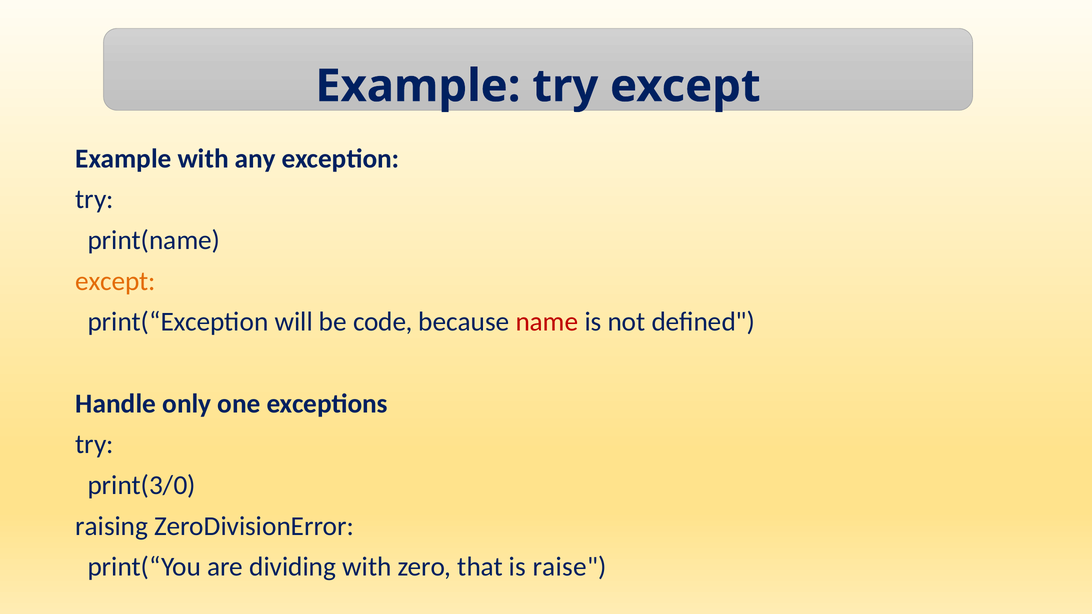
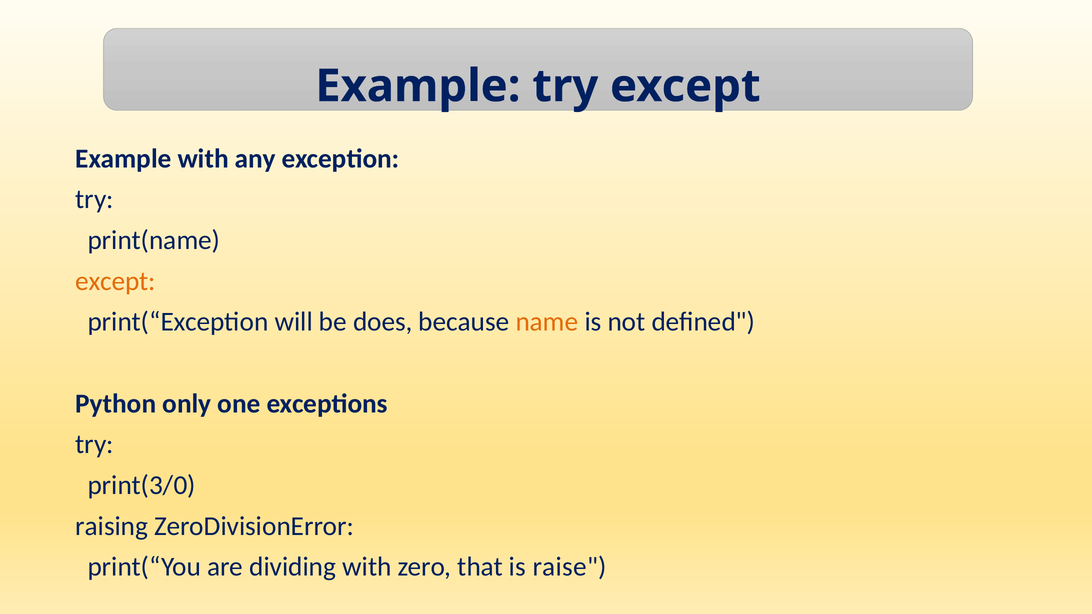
code: code -> does
name colour: red -> orange
Handle: Handle -> Python
